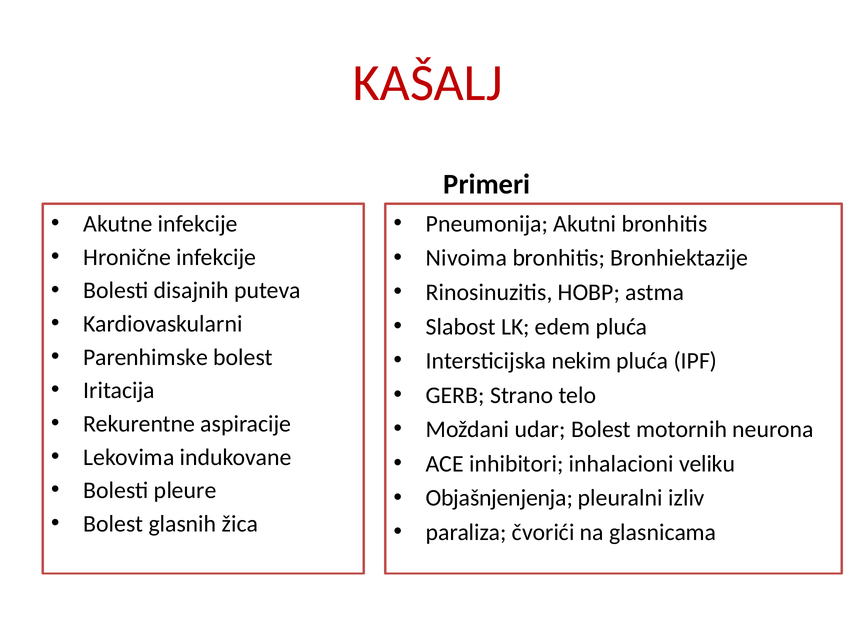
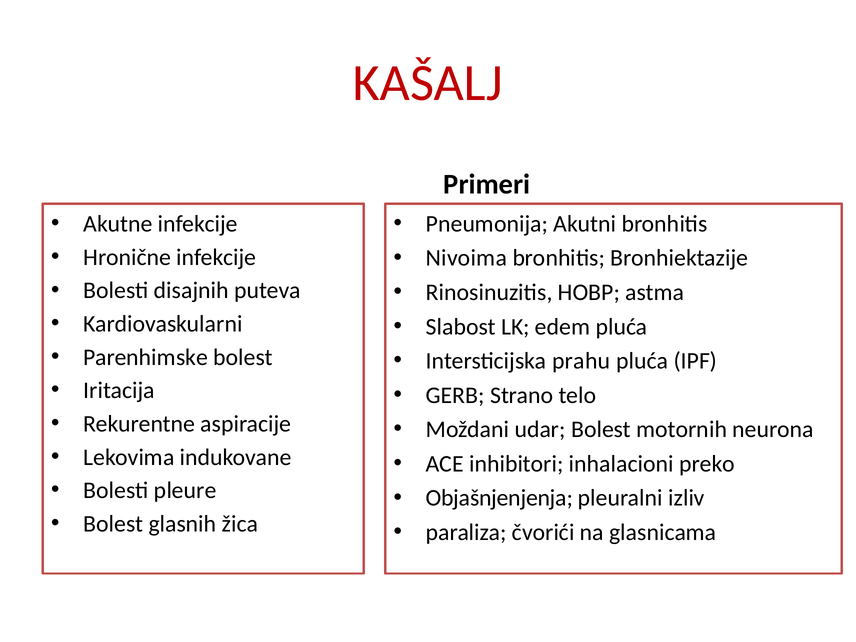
nekim: nekim -> prahu
veliku: veliku -> preko
